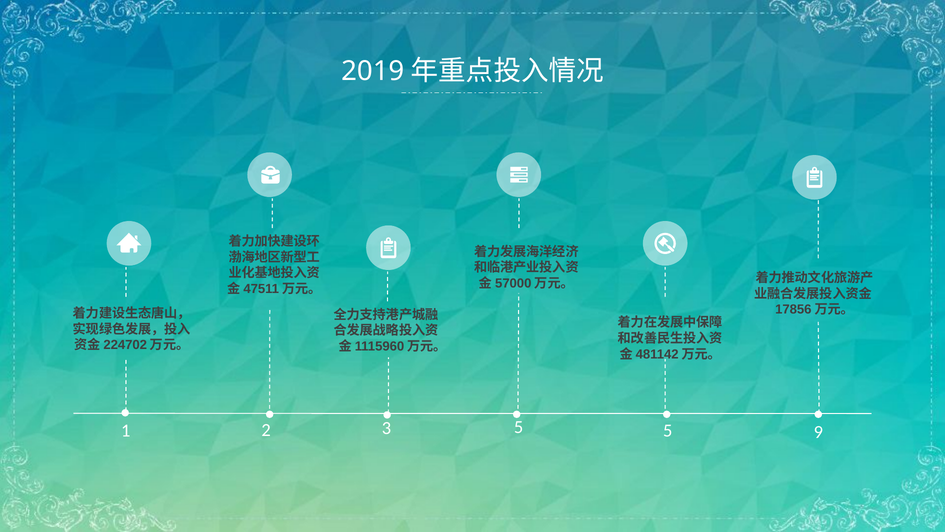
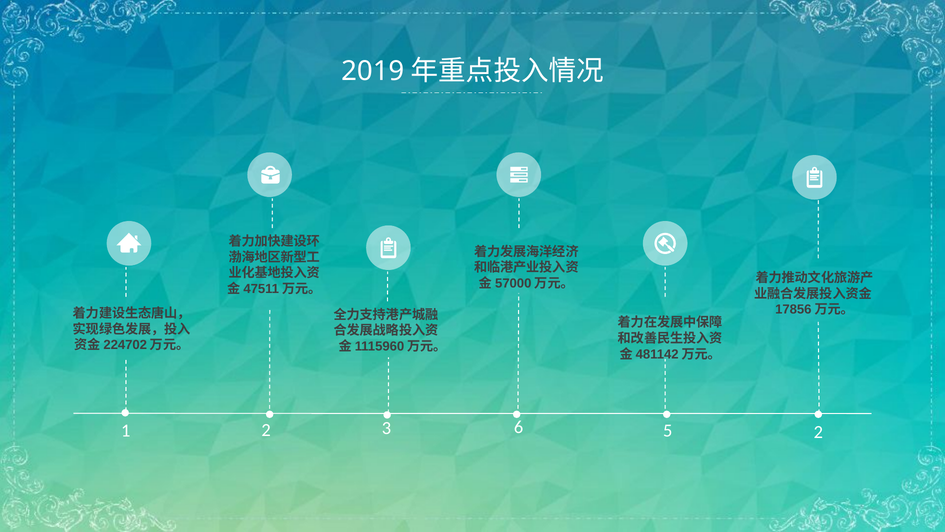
3 9: 9 -> 2
2 5: 5 -> 6
